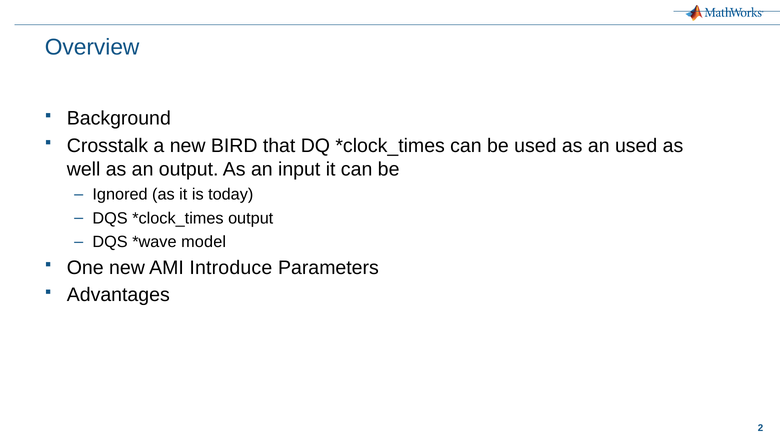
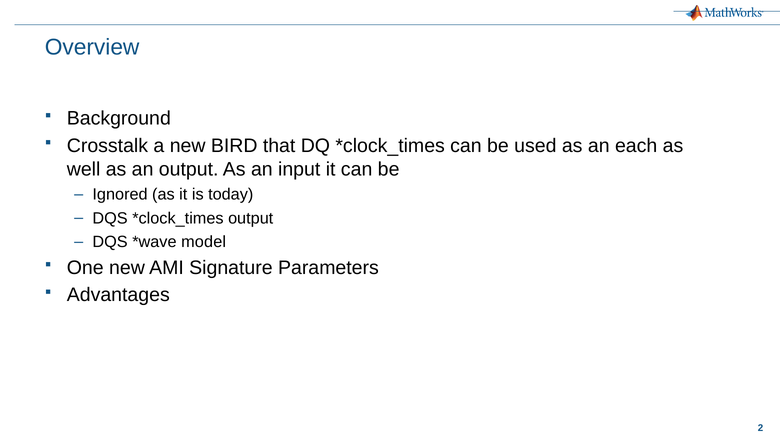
an used: used -> each
Introduce: Introduce -> Signature
